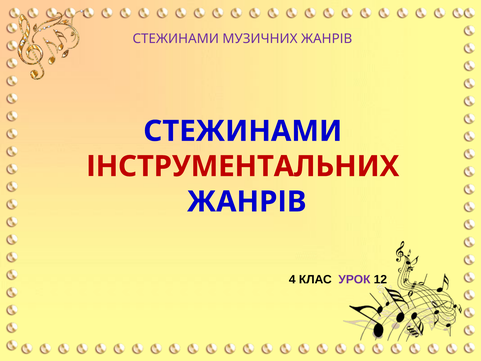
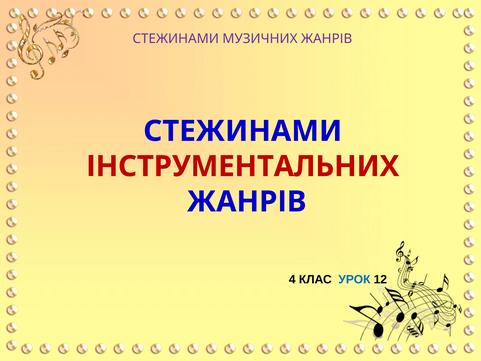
УРОК colour: purple -> blue
